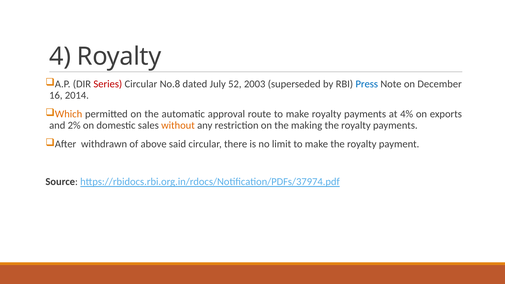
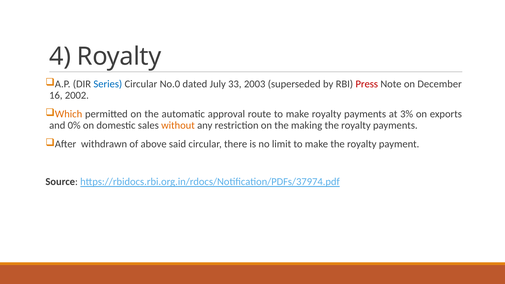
Series colour: red -> blue
No.8: No.8 -> No.0
52: 52 -> 33
Press colour: blue -> red
2014: 2014 -> 2002
4%: 4% -> 3%
2%: 2% -> 0%
